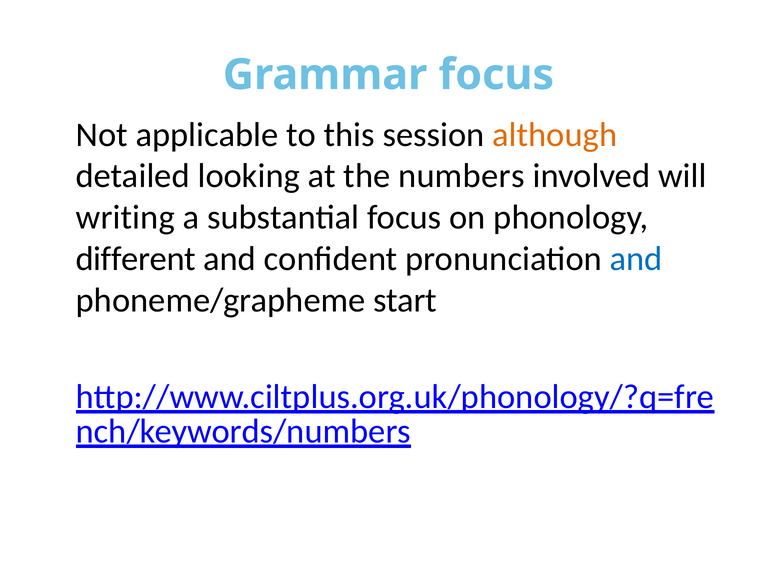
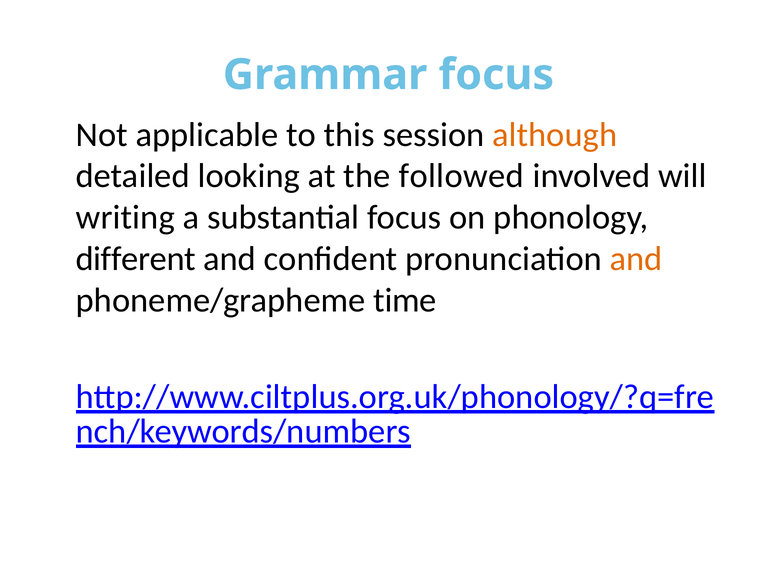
numbers: numbers -> followed
and at (636, 259) colour: blue -> orange
start: start -> time
